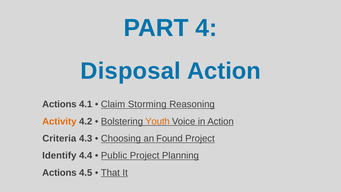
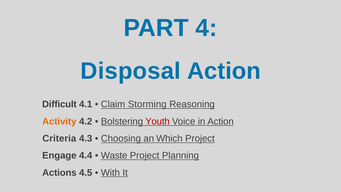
Actions at (59, 104): Actions -> Difficult
Youth colour: orange -> red
Found: Found -> Which
Identify: Identify -> Engage
Public: Public -> Waste
That: That -> With
